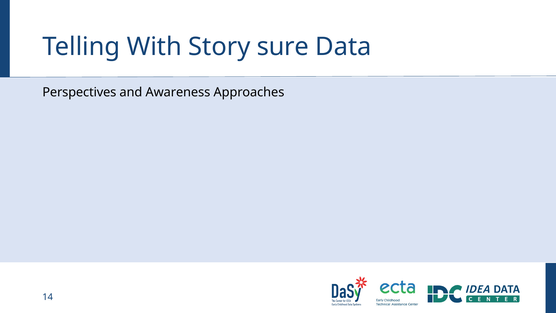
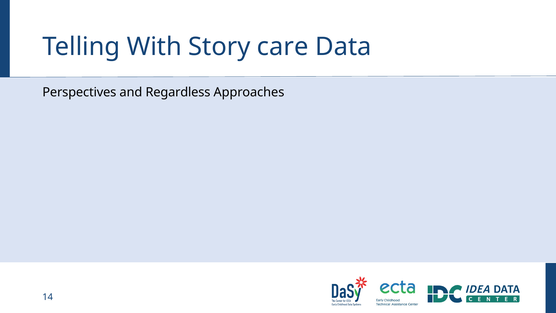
sure: sure -> care
Awareness: Awareness -> Regardless
